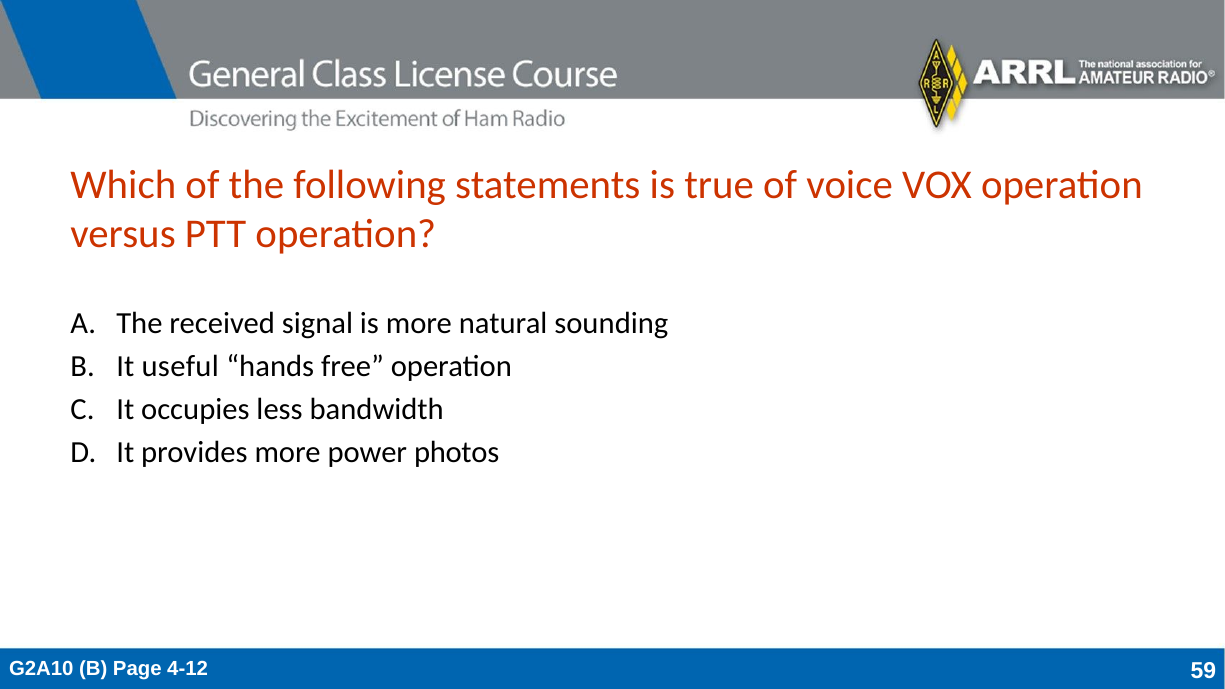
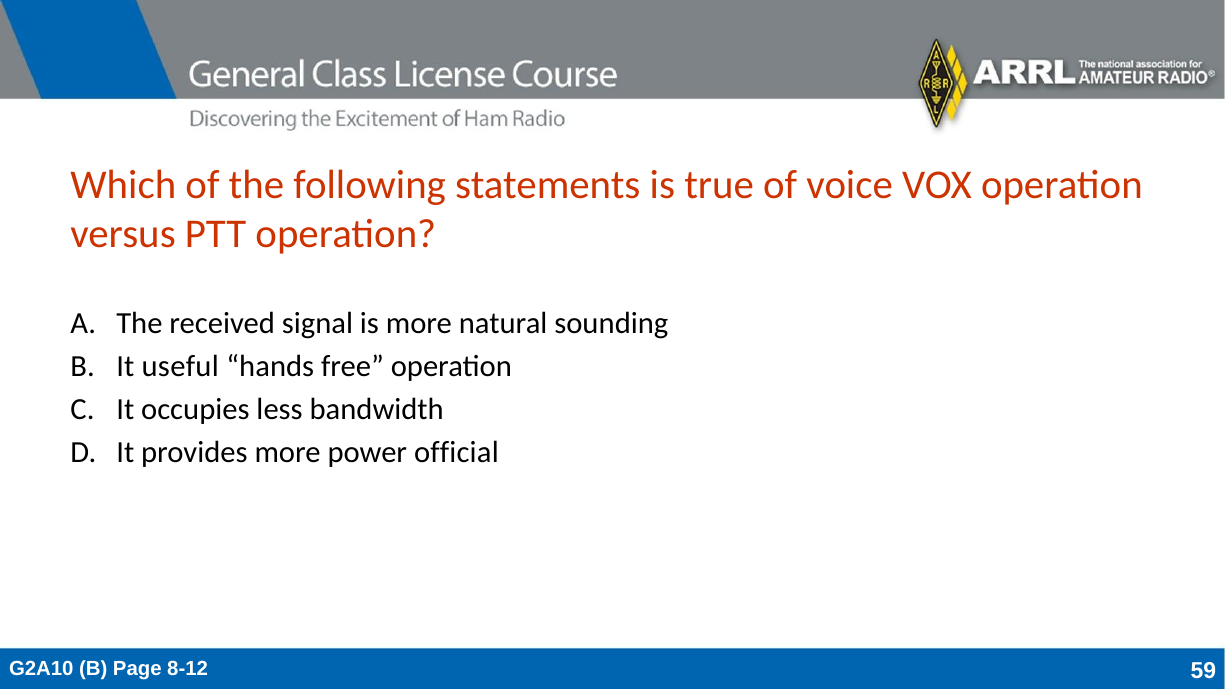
photos: photos -> official
4-12: 4-12 -> 8-12
